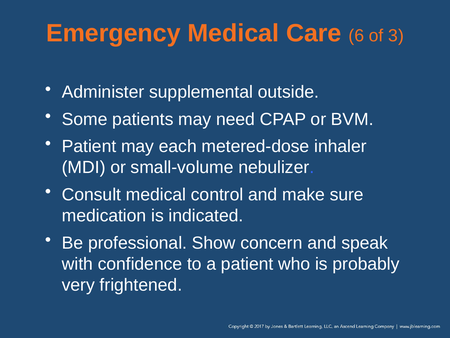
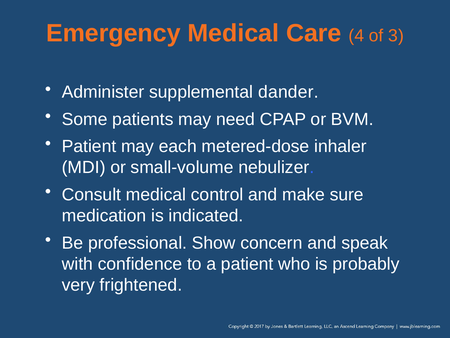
6: 6 -> 4
outside: outside -> dander
